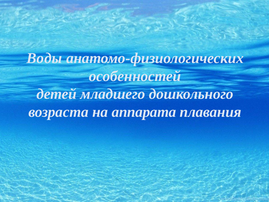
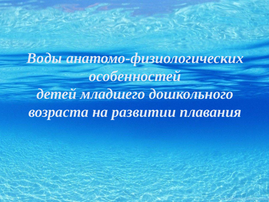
аппарата: аппарата -> развитии
